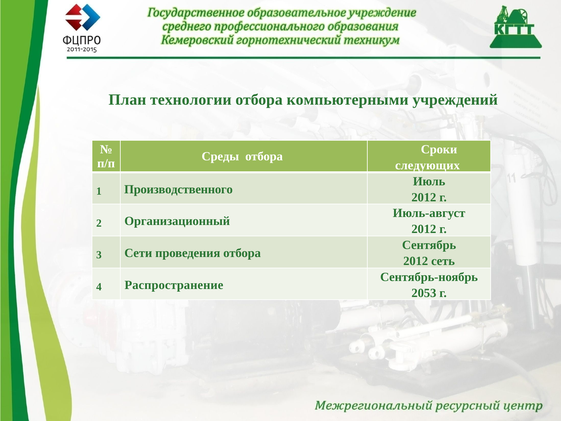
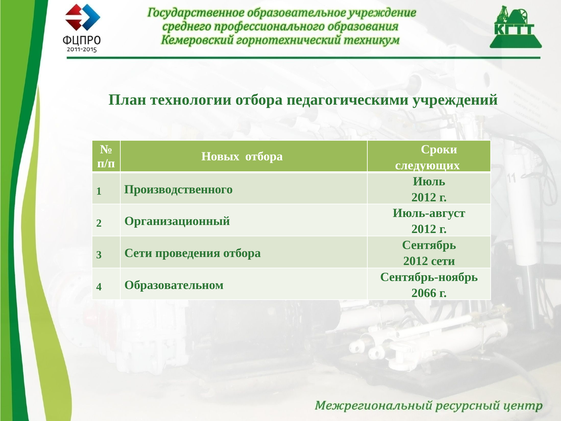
компьютерными: компьютерными -> педагогическими
Среды: Среды -> Новых
2012 сеть: сеть -> сети
Распространение: Распространение -> Образовательном
2053: 2053 -> 2066
